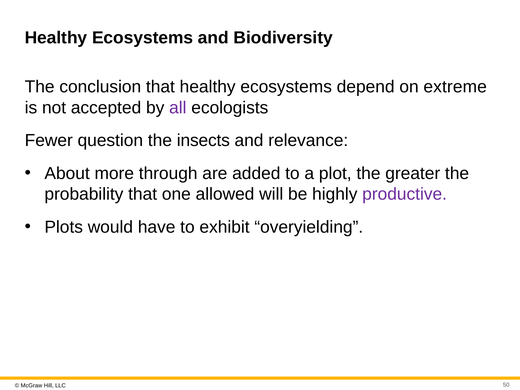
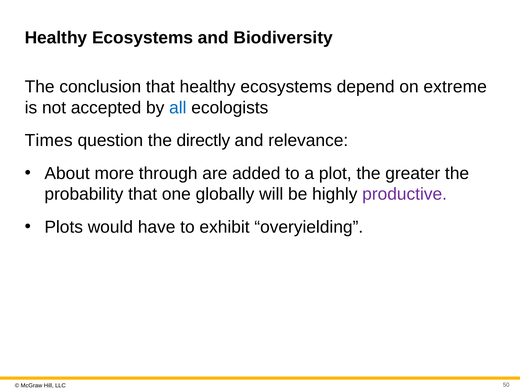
all colour: purple -> blue
Fewer: Fewer -> Times
insects: insects -> directly
allowed: allowed -> globally
